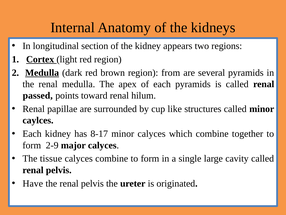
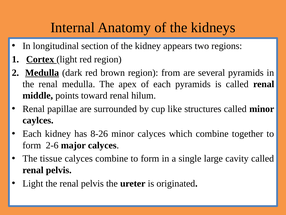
passed: passed -> middle
8-17: 8-17 -> 8-26
2-9: 2-9 -> 2-6
Have at (33, 183): Have -> Light
